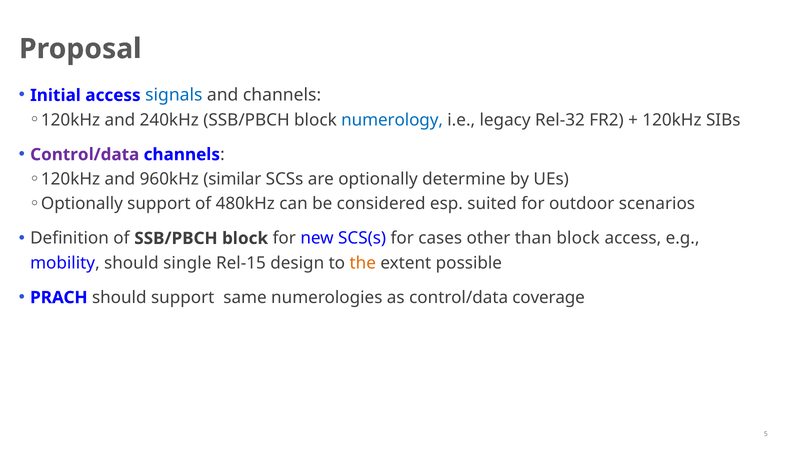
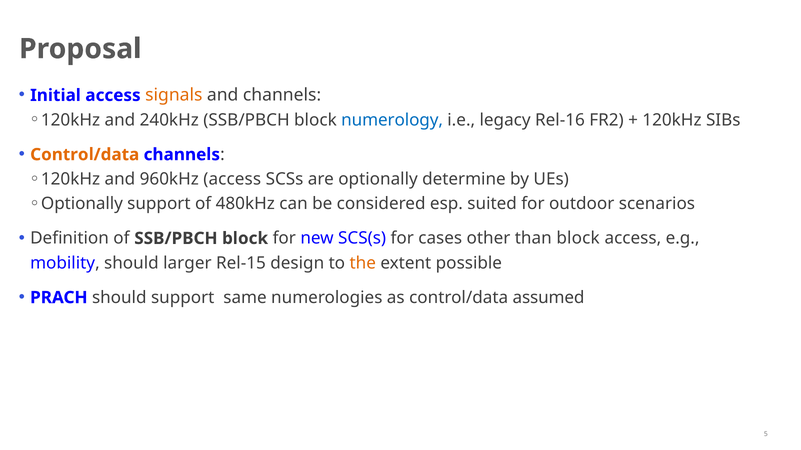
signals colour: blue -> orange
Rel-32: Rel-32 -> Rel-16
Control/data at (85, 155) colour: purple -> orange
960kHz similar: similar -> access
single: single -> larger
coverage: coverage -> assumed
